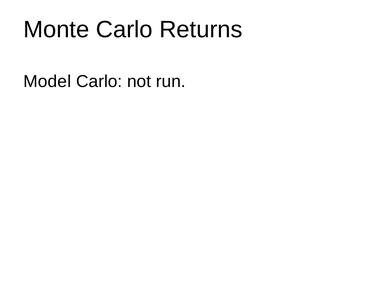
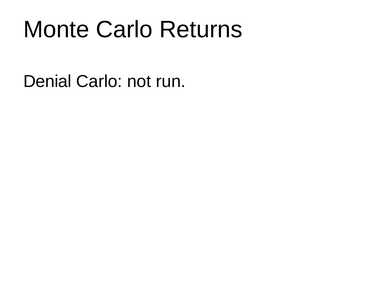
Model: Model -> Denial
